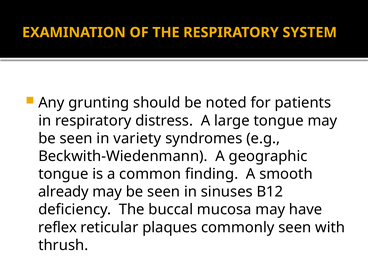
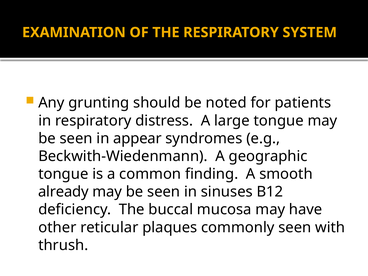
variety: variety -> appear
reflex: reflex -> other
